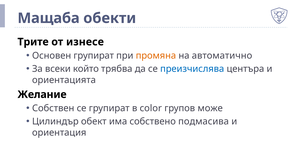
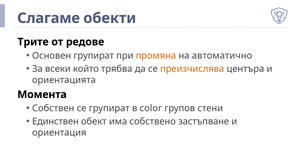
Мащаба: Мащаба -> Слагаме
изнесе: изнесе -> редове
преизчислява colour: blue -> orange
Желание: Желание -> Момента
може: може -> стени
Цилиндър: Цилиндър -> Единствен
подмасива: подмасива -> застъпване
